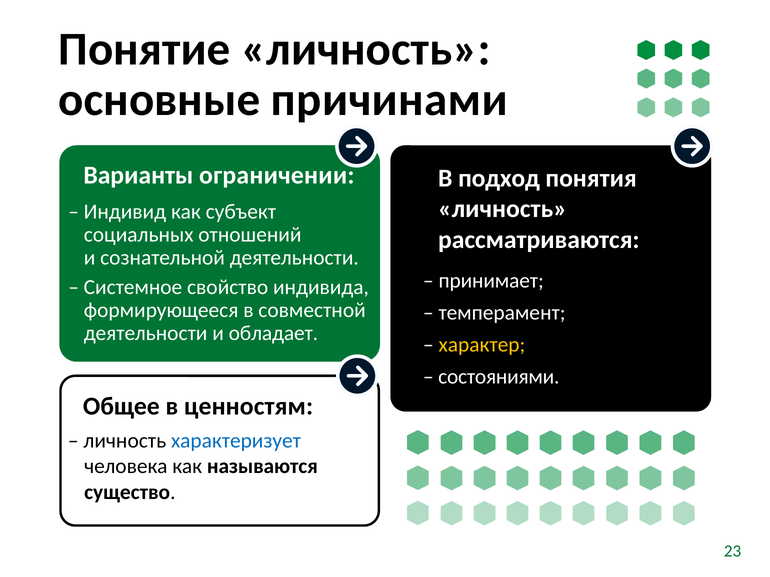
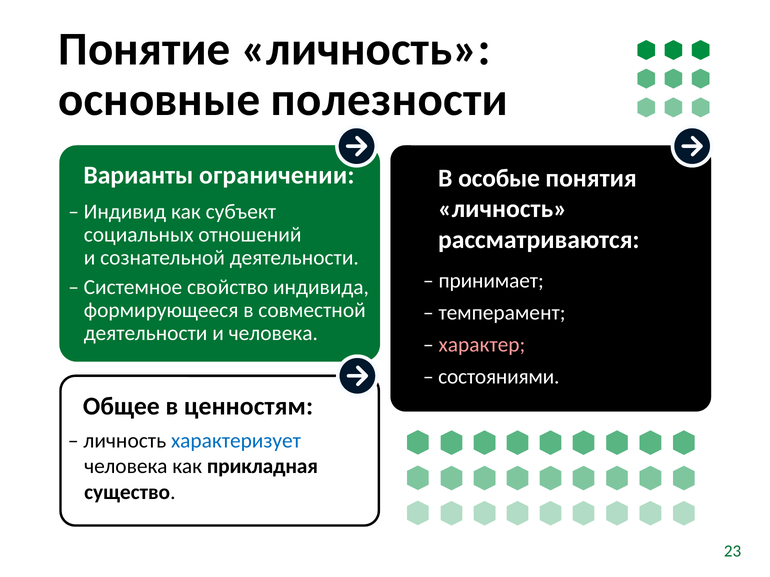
причинами: причинами -> полезности
подход: подход -> особые
и обладает: обладает -> человека
характер colour: yellow -> pink
называются: называются -> прикладная
